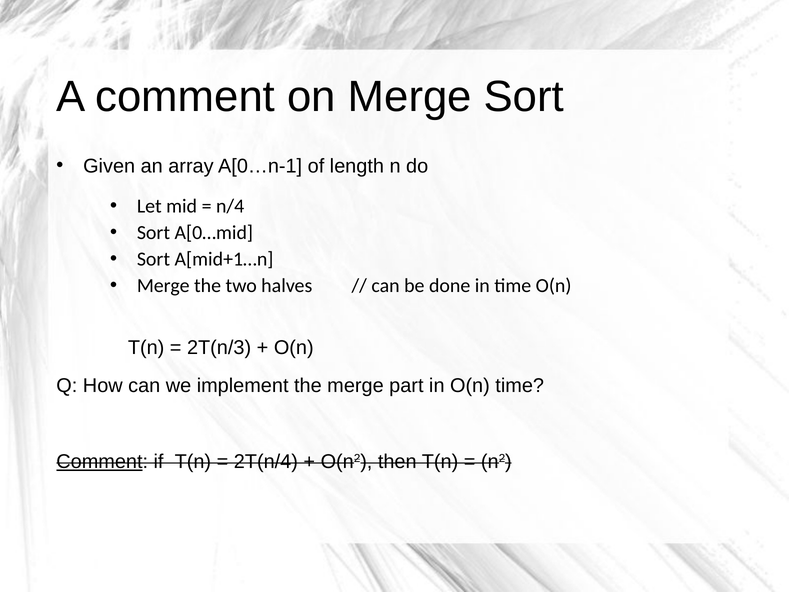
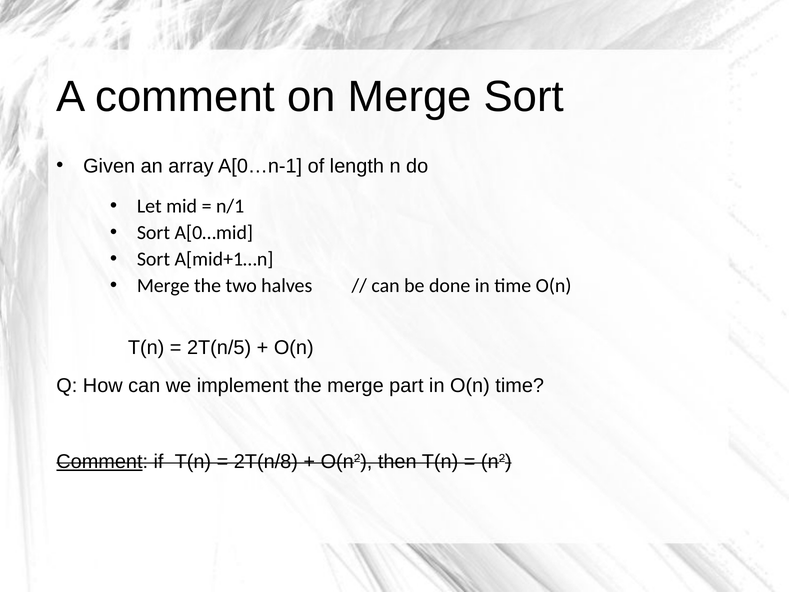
n/4: n/4 -> n/1
2T(n/3: 2T(n/3 -> 2T(n/5
2T(n/4: 2T(n/4 -> 2T(n/8
